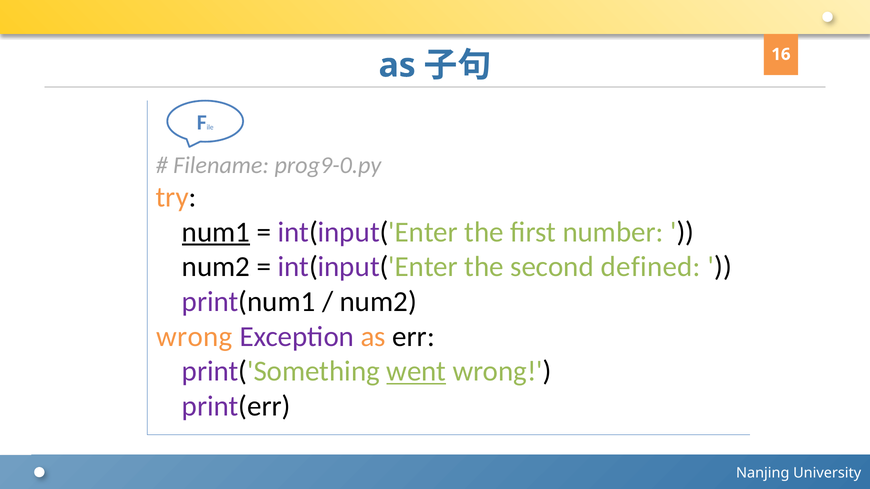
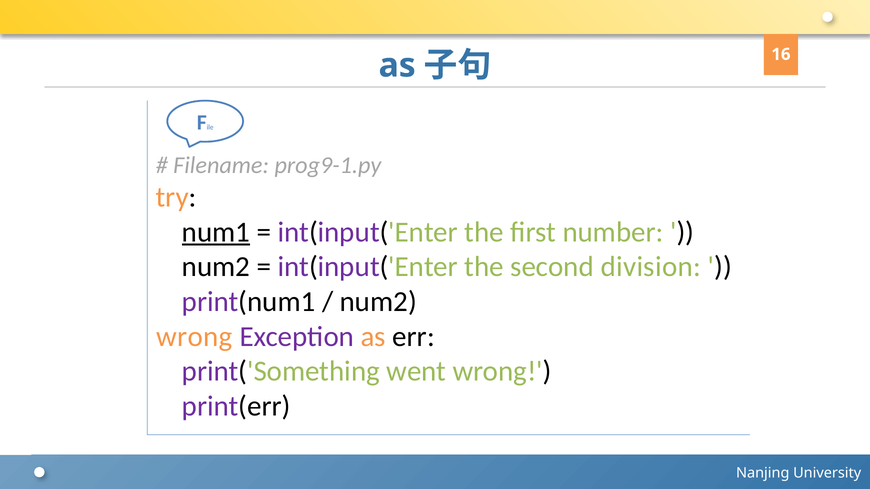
prog9-0.py: prog9-0.py -> prog9-1.py
defined: defined -> division
went underline: present -> none
